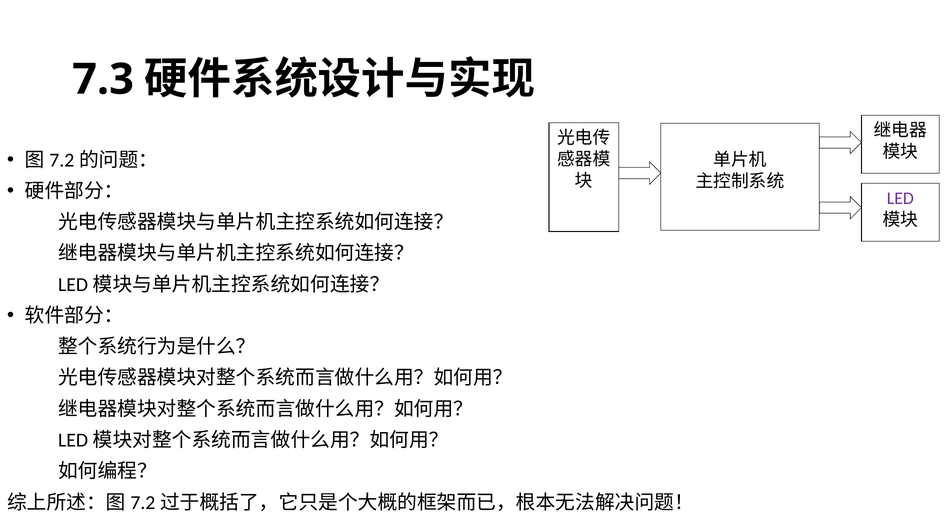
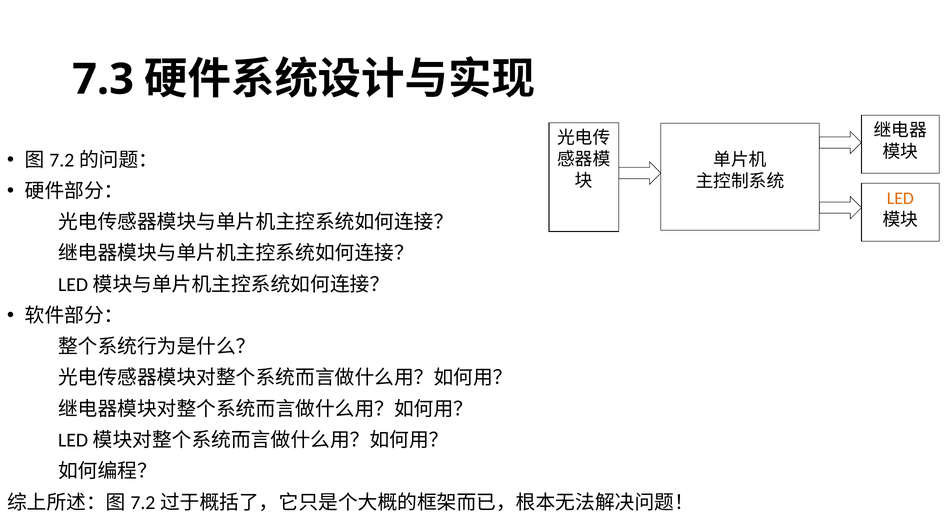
LED colour: purple -> orange
